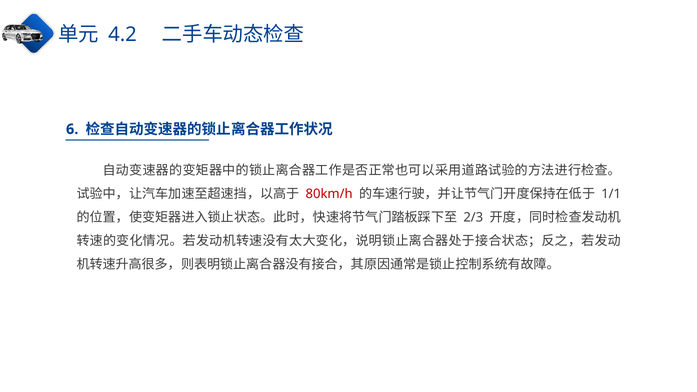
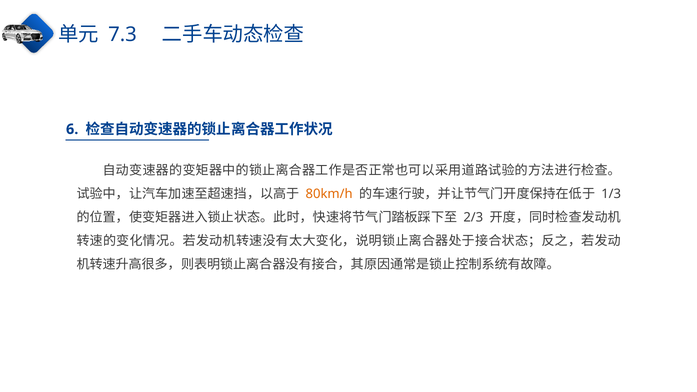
4.2: 4.2 -> 7.3
80km/h colour: red -> orange
1/1: 1/1 -> 1/3
